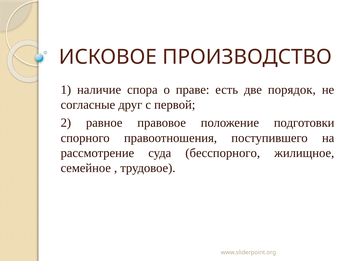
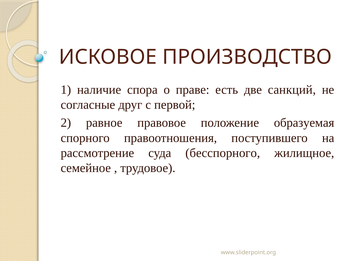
порядок: порядок -> санкций
подготовки: подготовки -> образуемая
